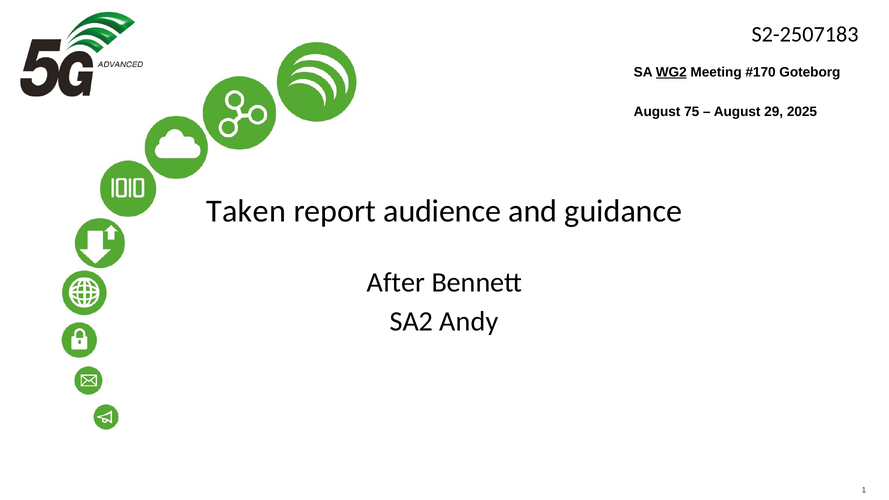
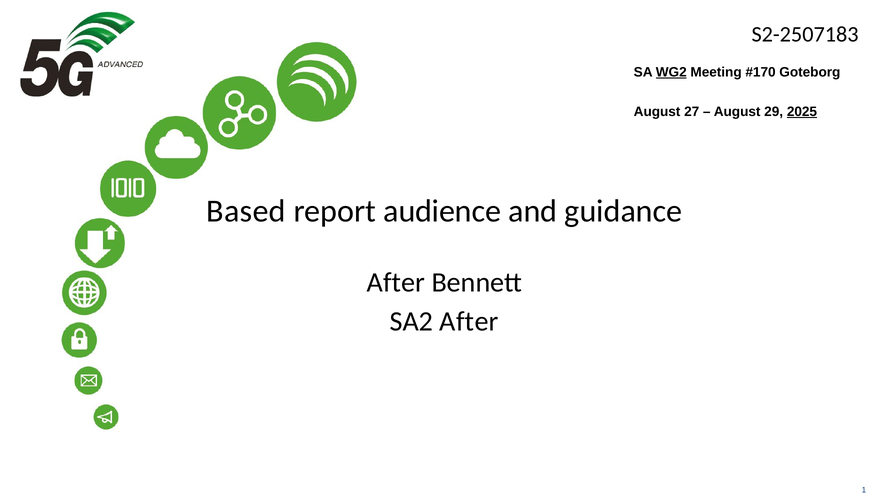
75: 75 -> 27
2025 underline: none -> present
Taken: Taken -> Based
SA2 Andy: Andy -> After
